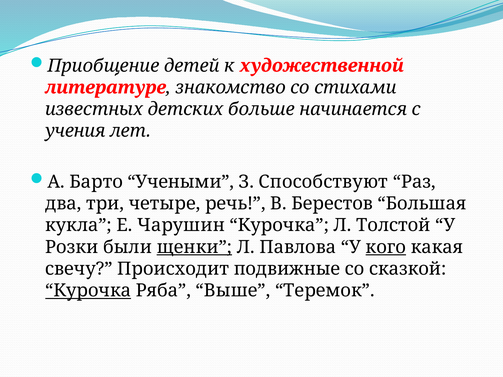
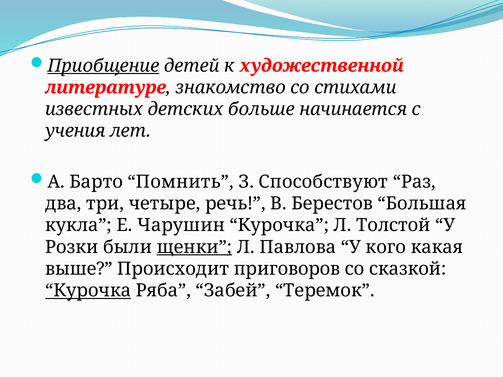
Приобщение underline: none -> present
Учеными: Учеными -> Помнить
кого underline: present -> none
свечу: свечу -> выше
подвижные: подвижные -> приговоров
Выше: Выше -> Забей
